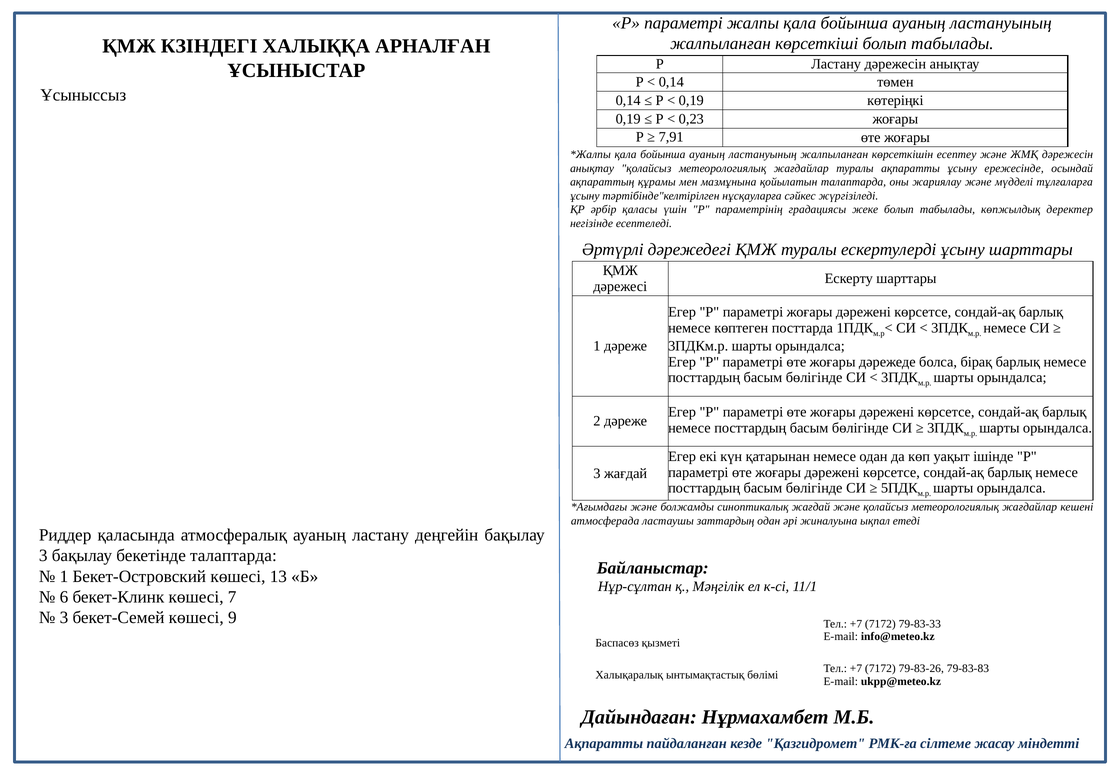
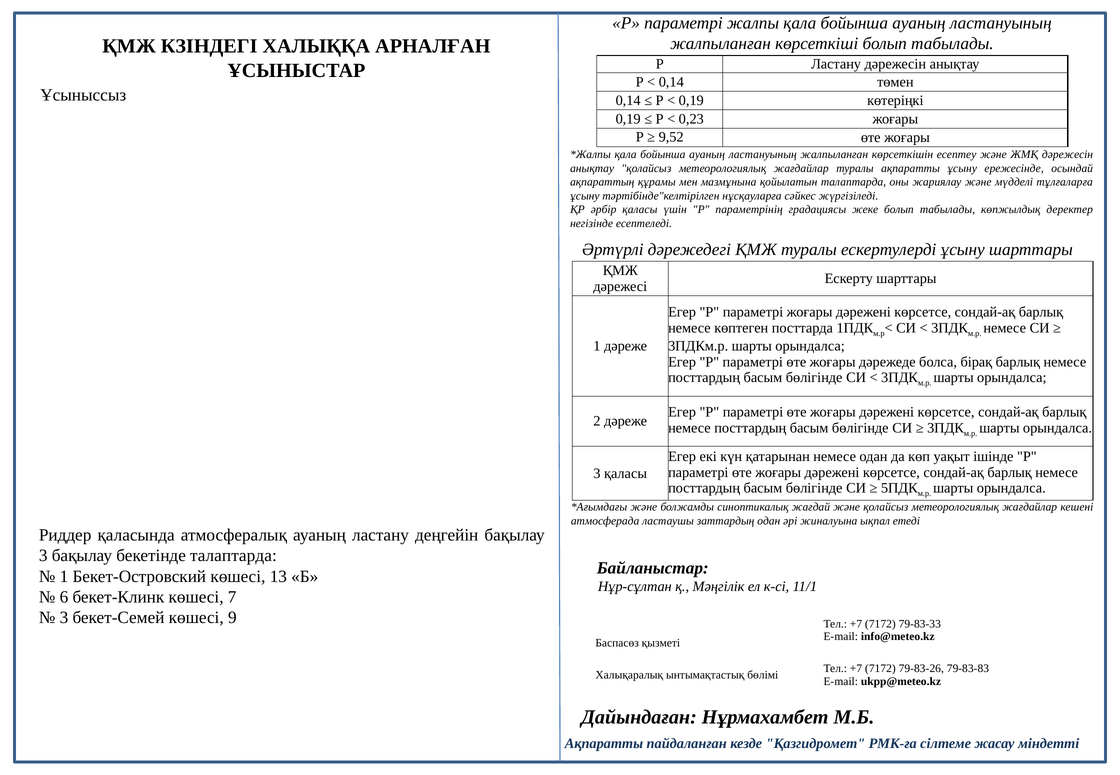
7,91: 7,91 -> 9,52
3 жағдай: жағдай -> қаласы
